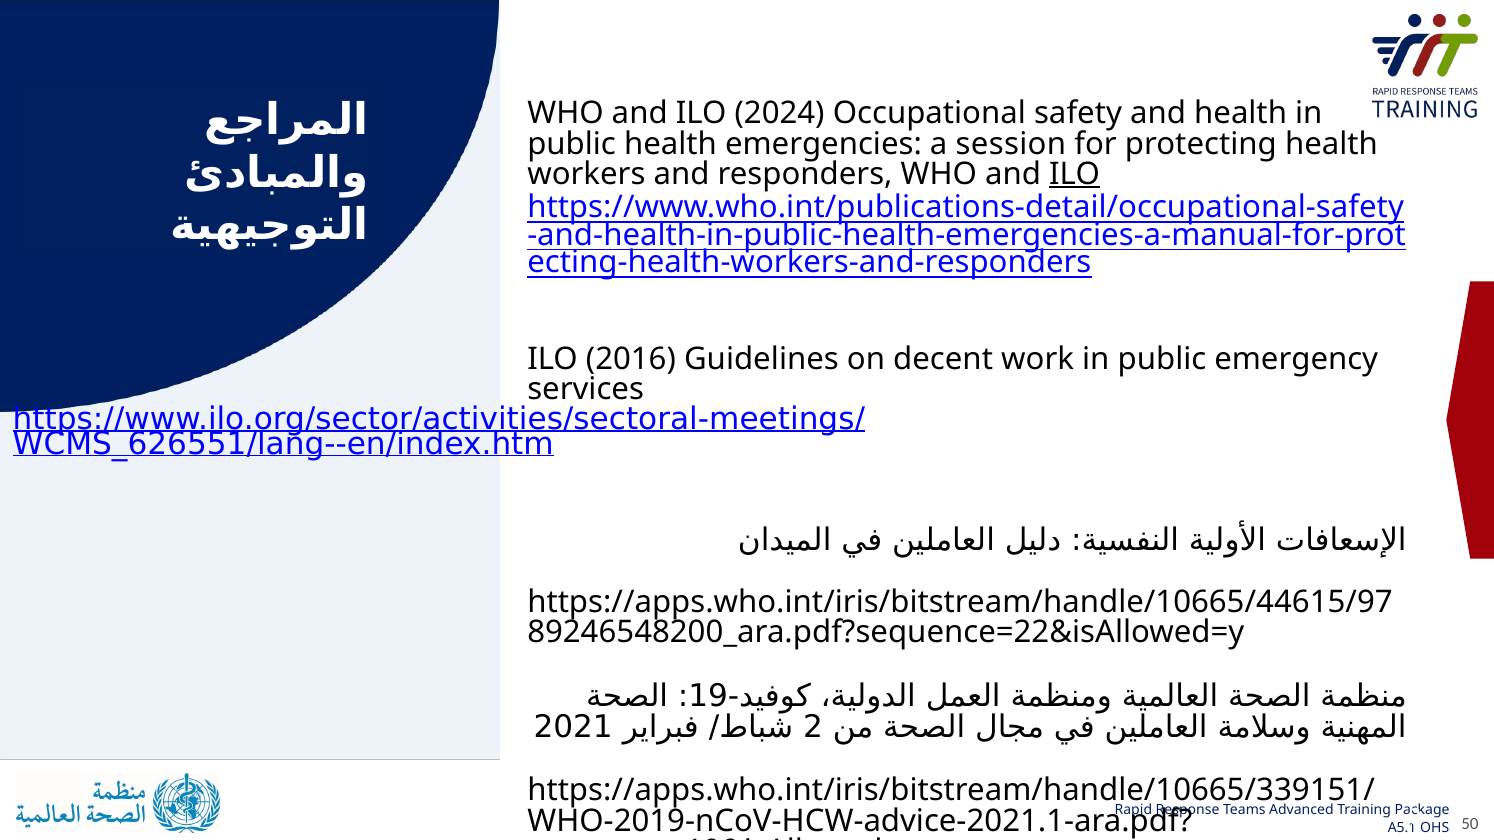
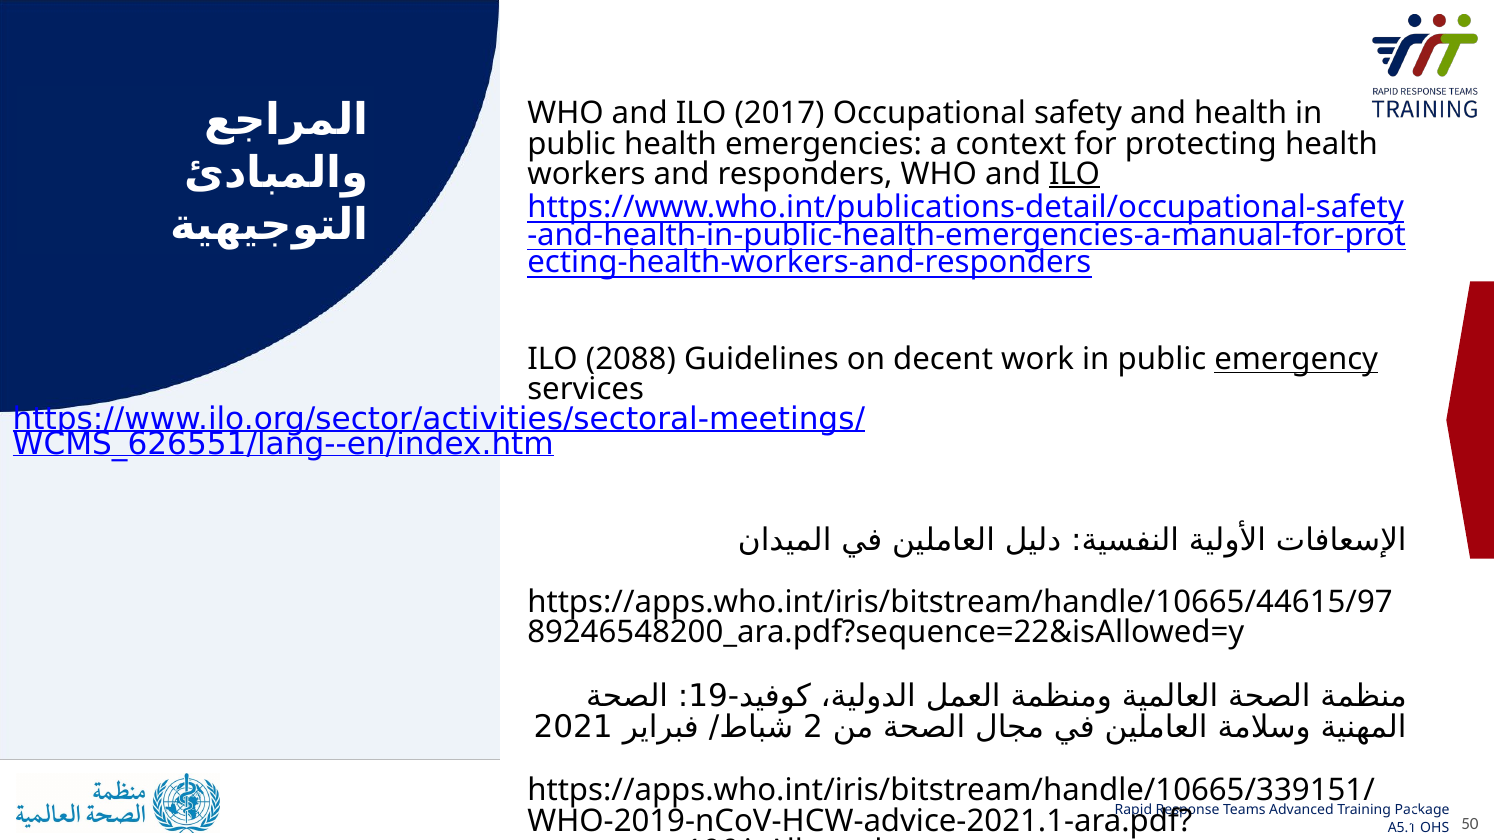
2024: 2024 -> 2017
session: session -> context
2016: 2016 -> 2088
emergency underline: none -> present
